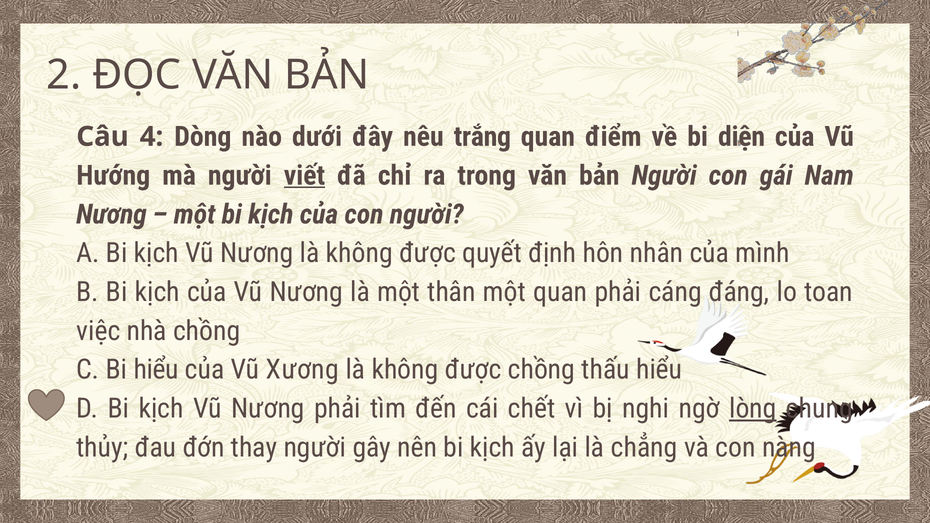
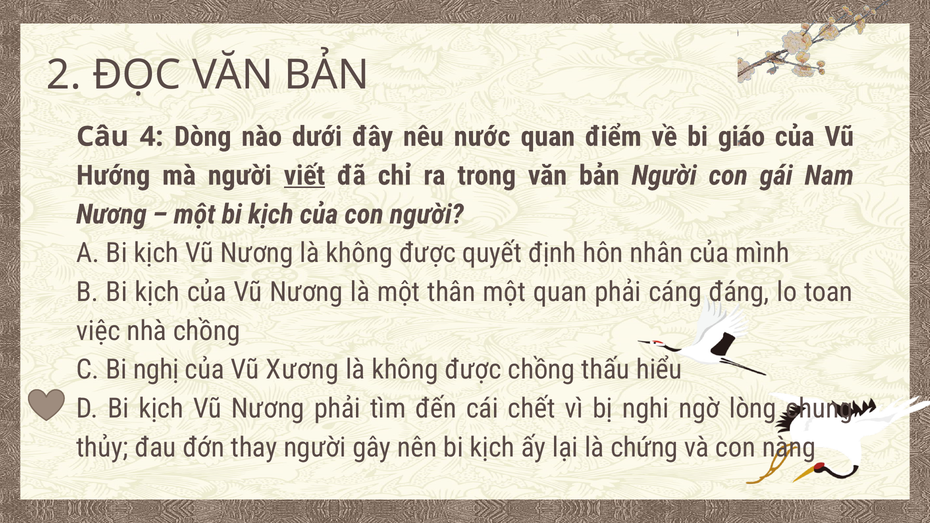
trắng: trắng -> nước
diện: diện -> giáo
Bi hiểu: hiểu -> nghị
lòng underline: present -> none
chẳng: chẳng -> chứng
